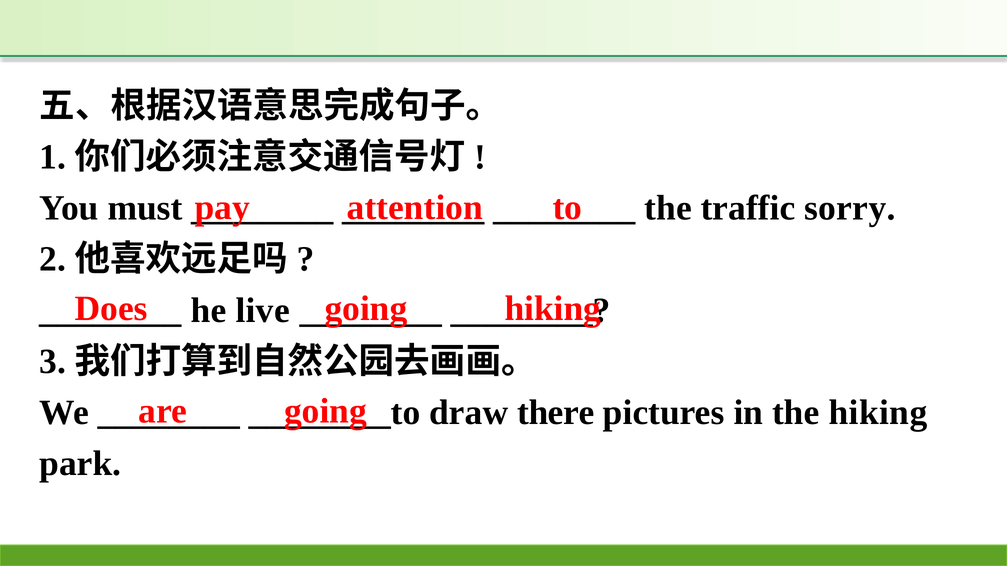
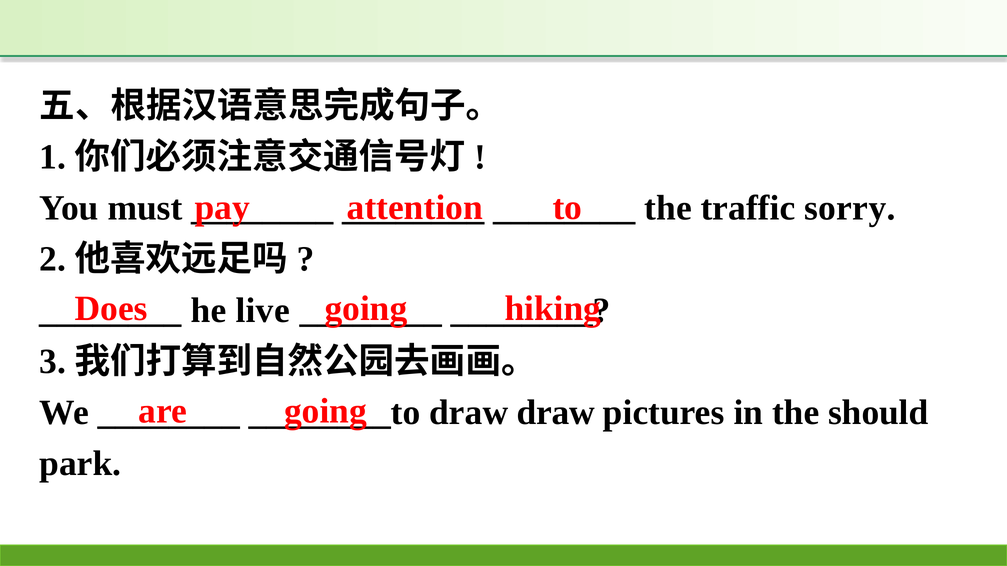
draw there: there -> draw
the hiking: hiking -> should
